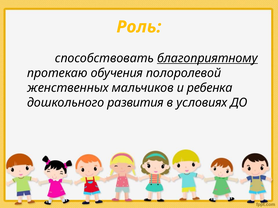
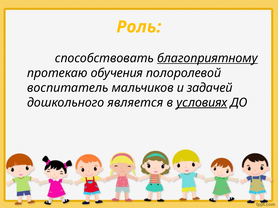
женственных: женственных -> воспитатель
ребенка: ребенка -> задачей
развития: развития -> является
условиях underline: none -> present
